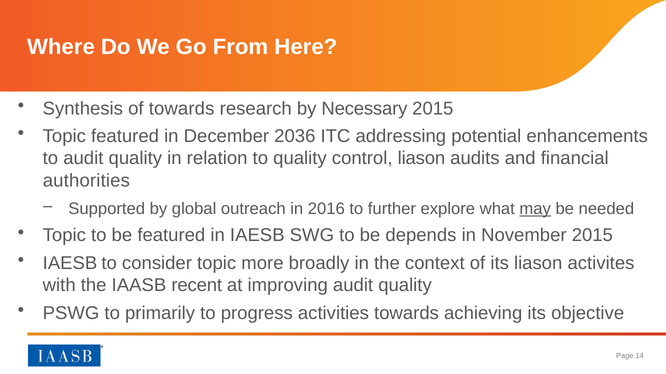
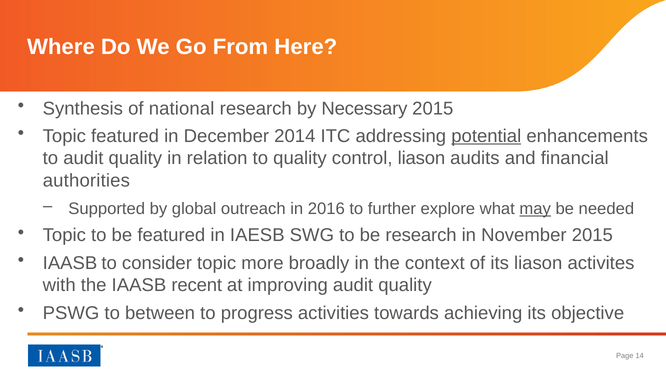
of towards: towards -> national
2036: 2036 -> 2014
potential underline: none -> present
be depends: depends -> research
IAESB at (70, 264): IAESB -> IAASB
primarily: primarily -> between
